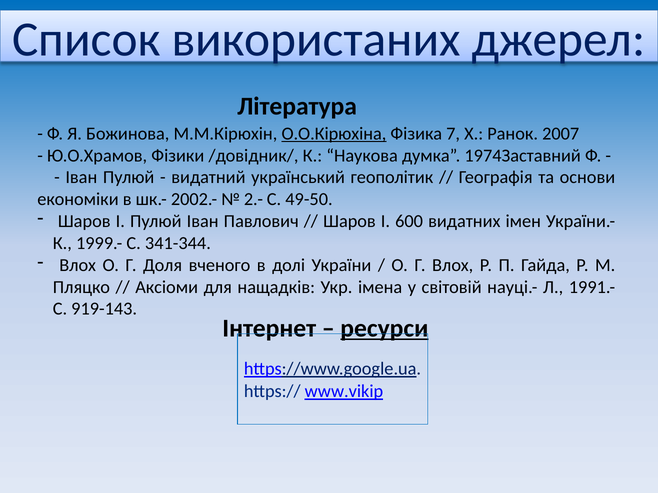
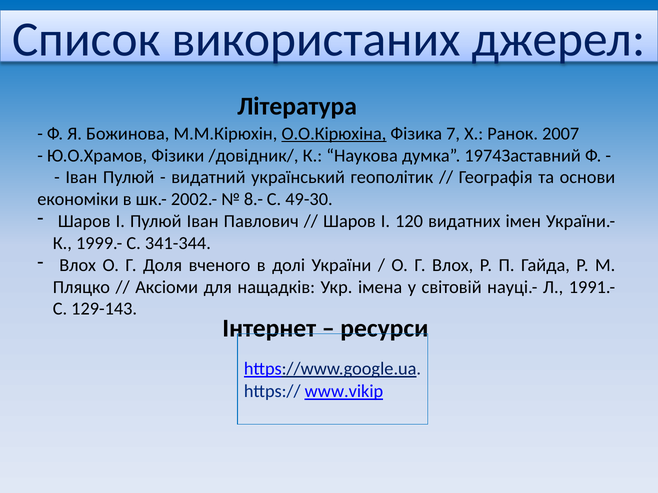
2.-: 2.- -> 8.-
49-50: 49-50 -> 49-30
600: 600 -> 120
919-143: 919-143 -> 129-143
ресурси underline: present -> none
